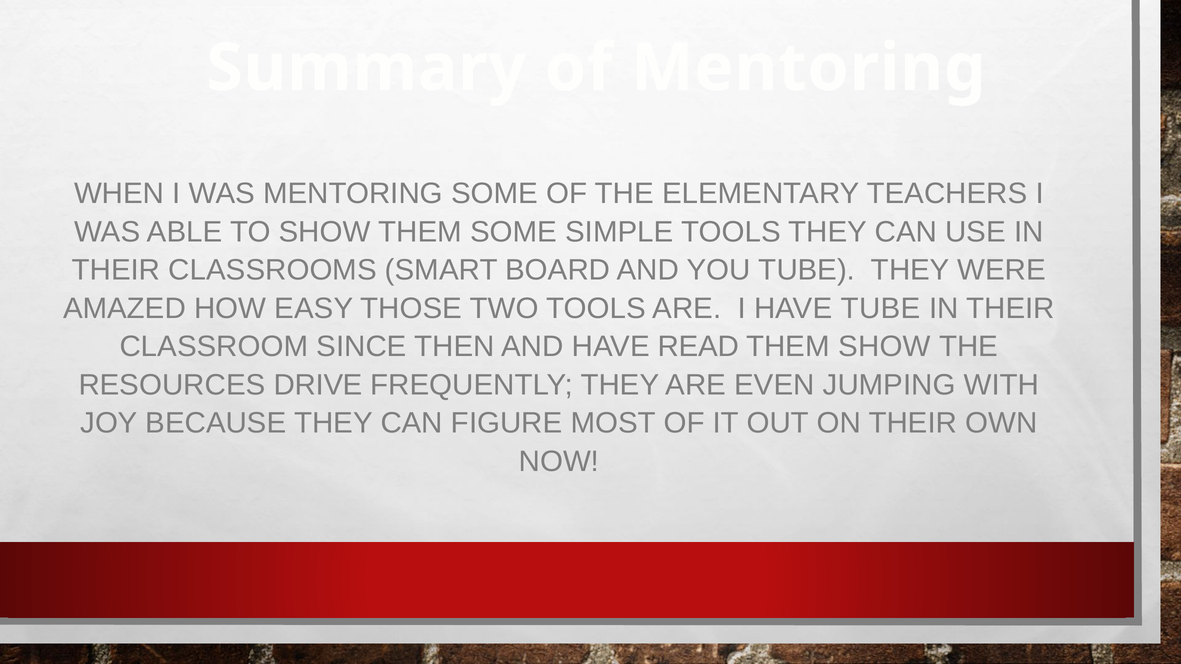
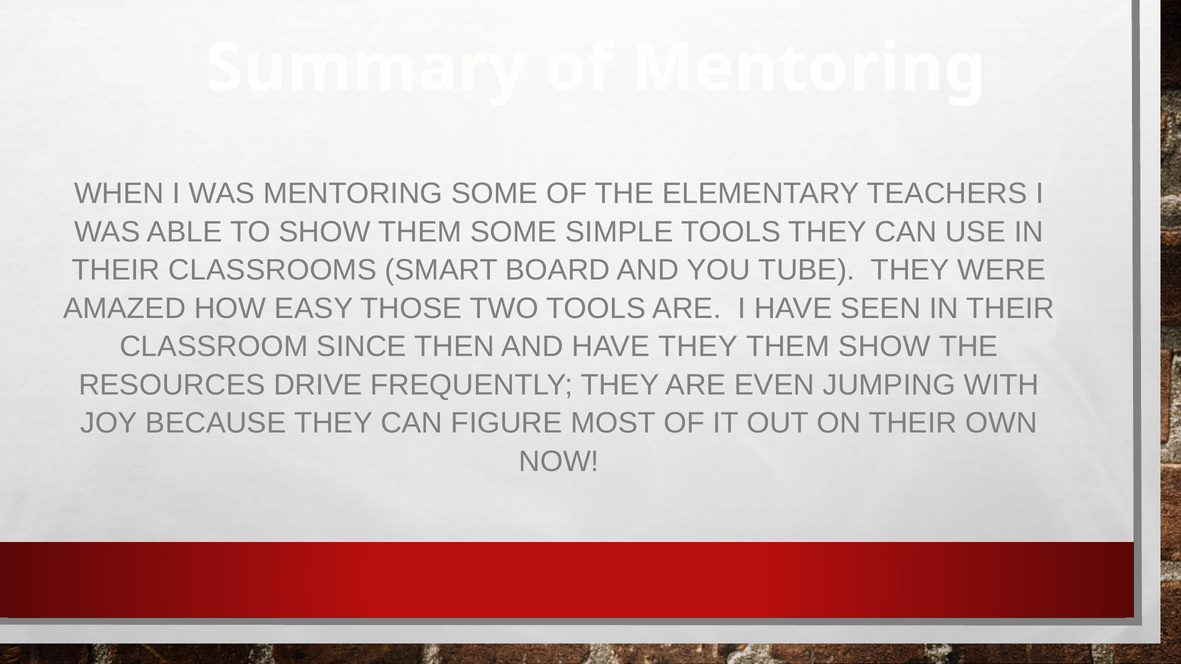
HAVE TUBE: TUBE -> SEEN
HAVE READ: READ -> THEY
